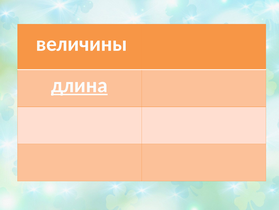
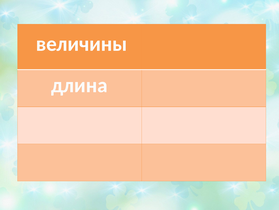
длина underline: present -> none
